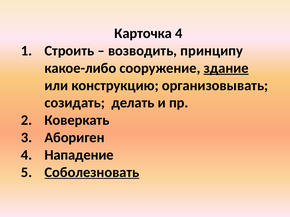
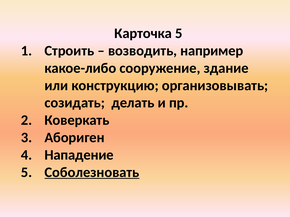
Карточка 4: 4 -> 5
принципу: принципу -> например
здание underline: present -> none
